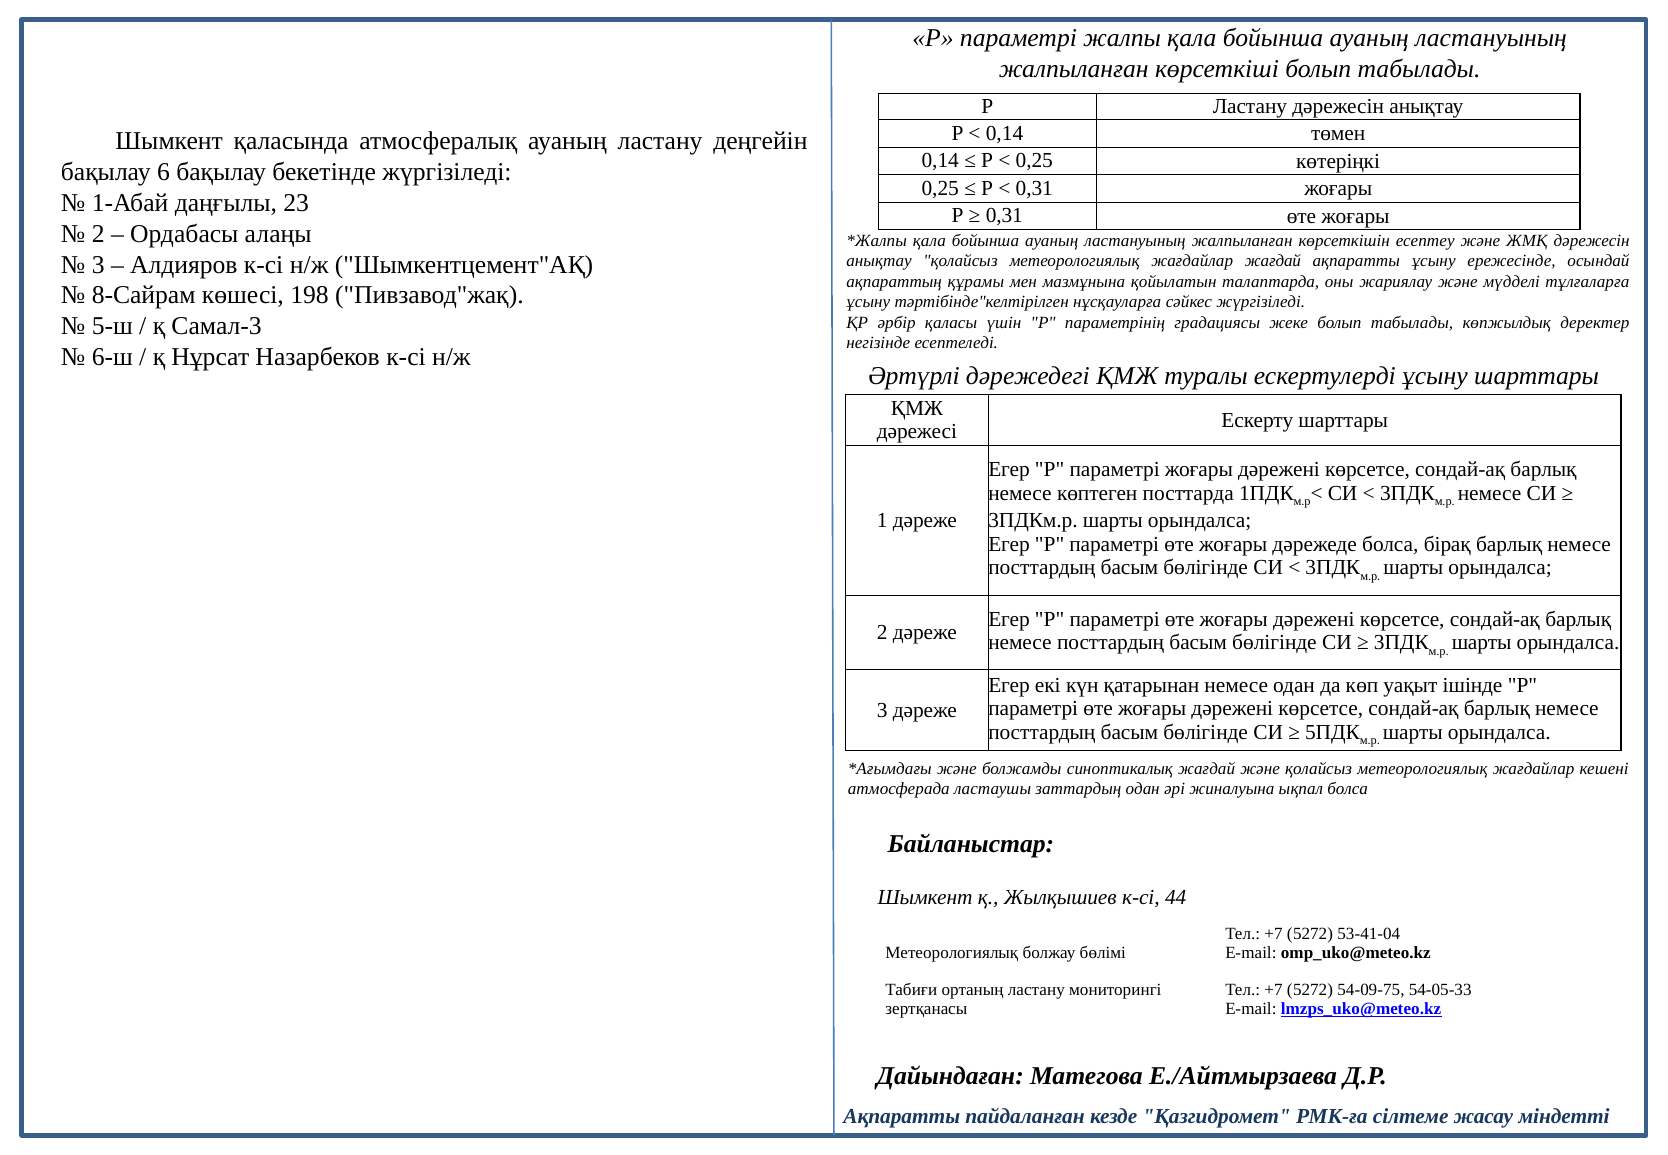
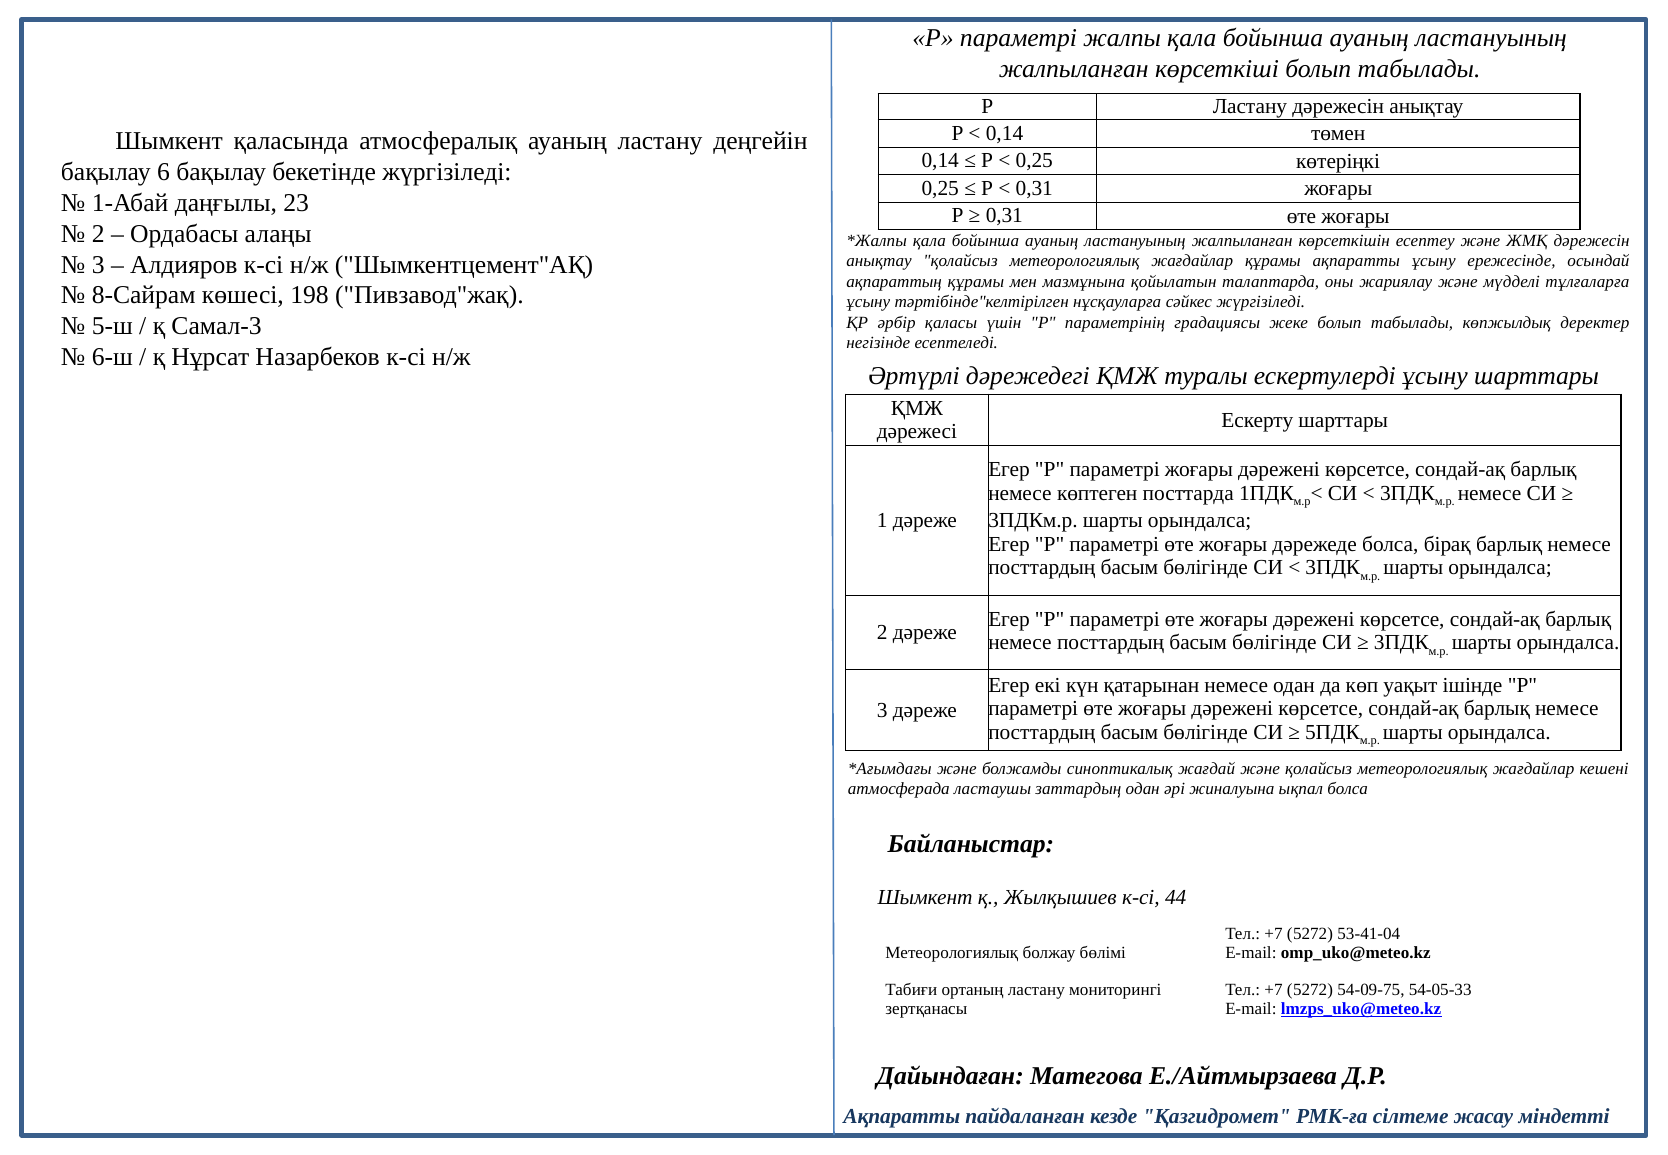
жағдайлар жағдай: жағдай -> құрамы
